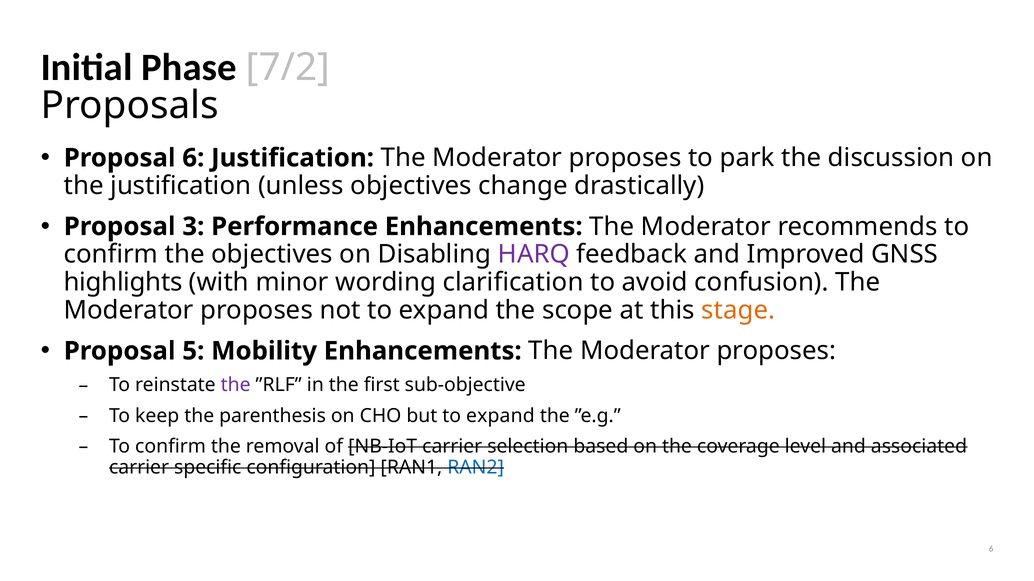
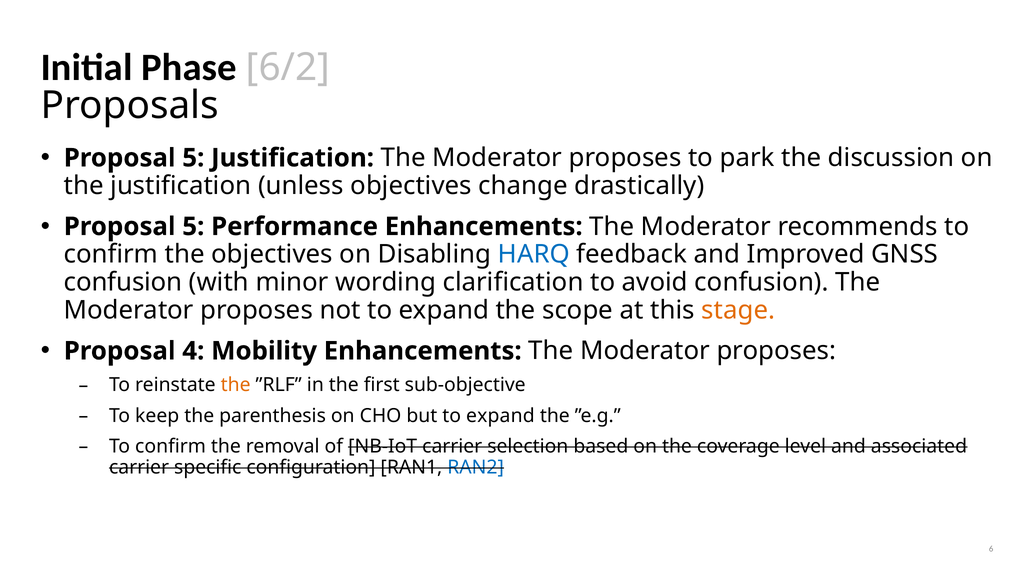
7/2: 7/2 -> 6/2
6 at (193, 158): 6 -> 5
3 at (193, 227): 3 -> 5
HARQ colour: purple -> blue
highlights at (123, 283): highlights -> confusion
5: 5 -> 4
the at (236, 385) colour: purple -> orange
